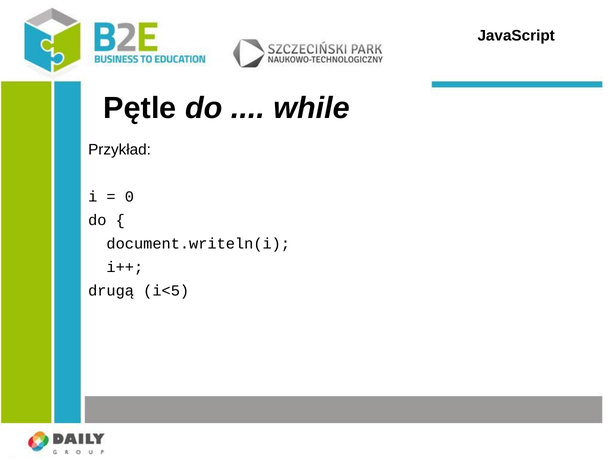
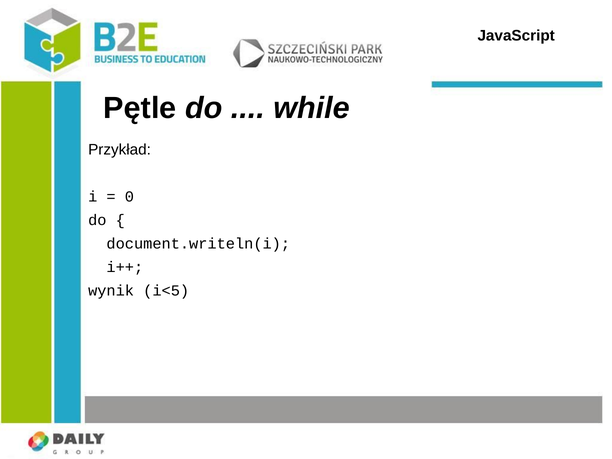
drugą: drugą -> wynik
